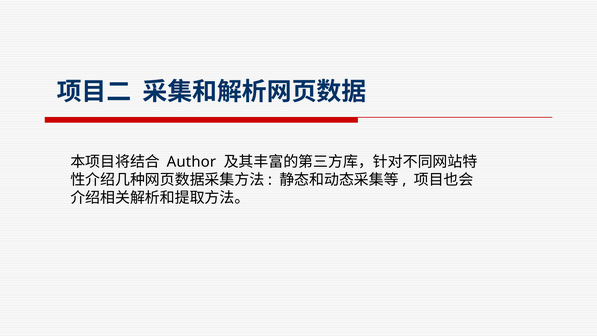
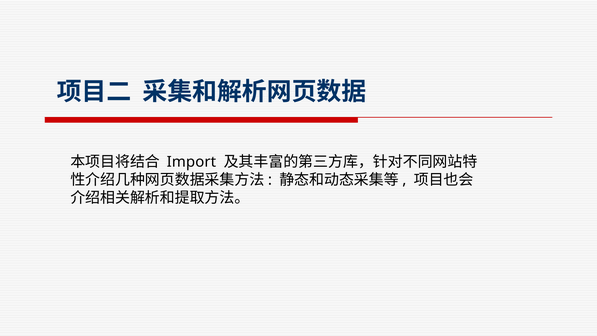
Author: Author -> Import
